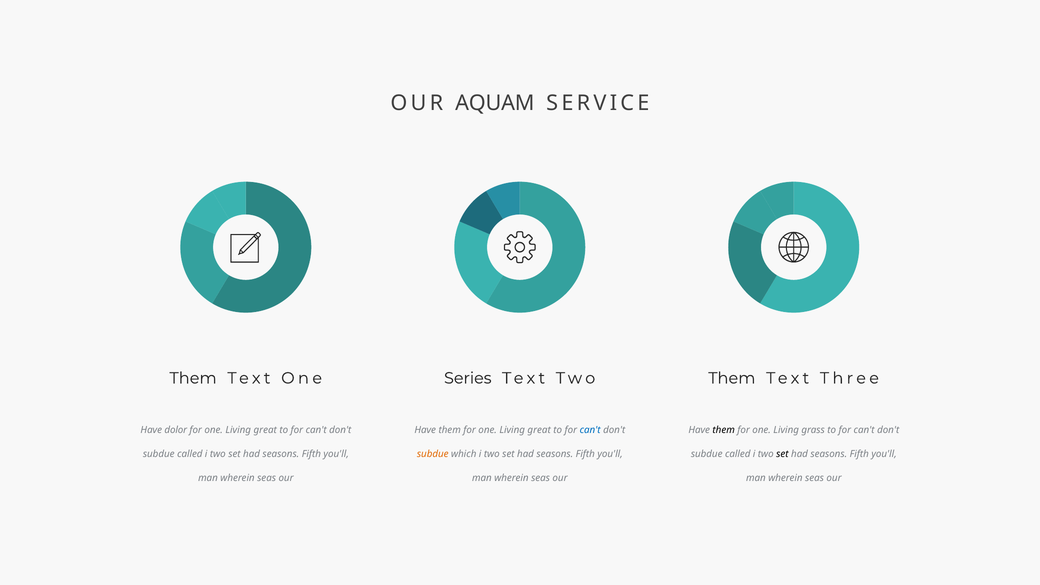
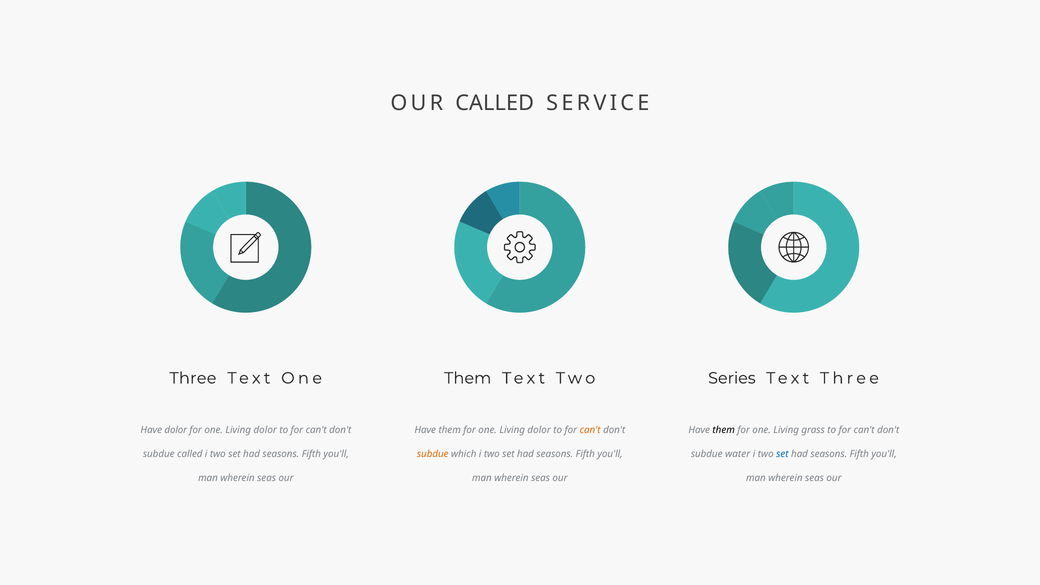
OUR AQUAM: AQUAM -> CALLED
Them at (193, 378): Them -> Three
Series at (468, 378): Series -> Them
Them at (732, 378): Them -> Series
great at (265, 430): great -> dolor
great at (539, 430): great -> dolor
can't at (590, 430) colour: blue -> orange
called at (738, 454): called -> water
set at (782, 454) colour: black -> blue
